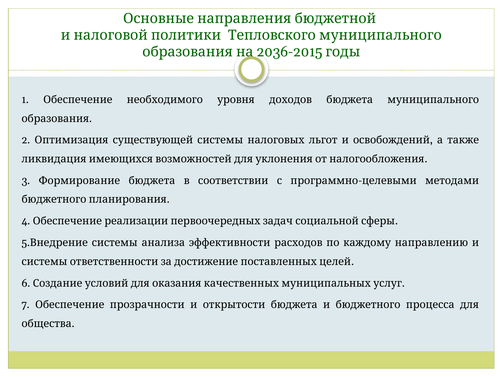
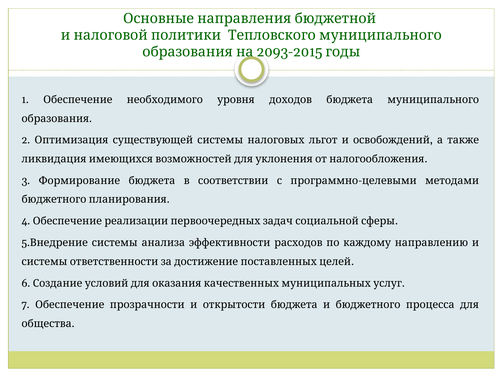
2036-2015: 2036-2015 -> 2093-2015
